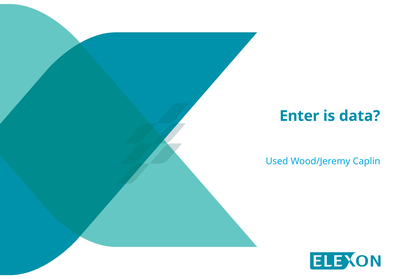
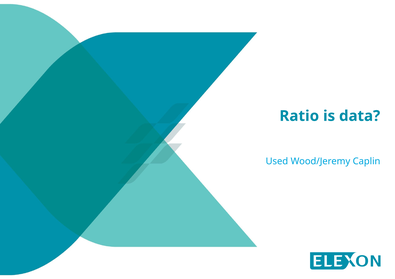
Enter: Enter -> Ratio
